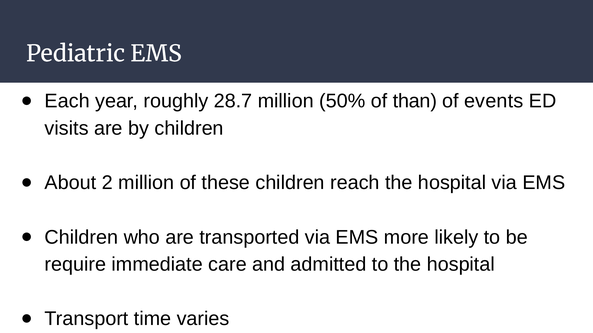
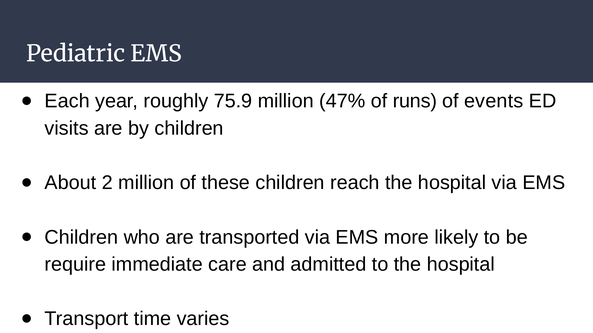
28.7: 28.7 -> 75.9
50%: 50% -> 47%
than: than -> runs
